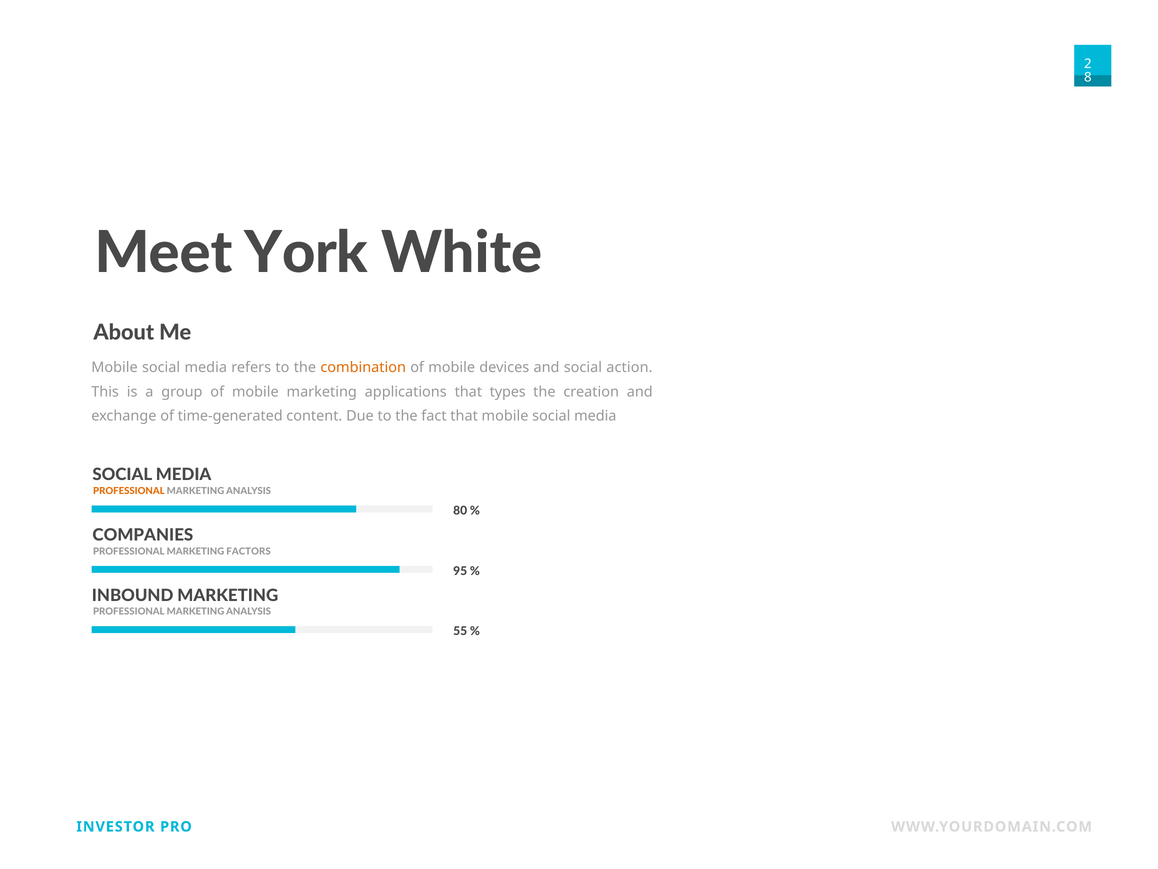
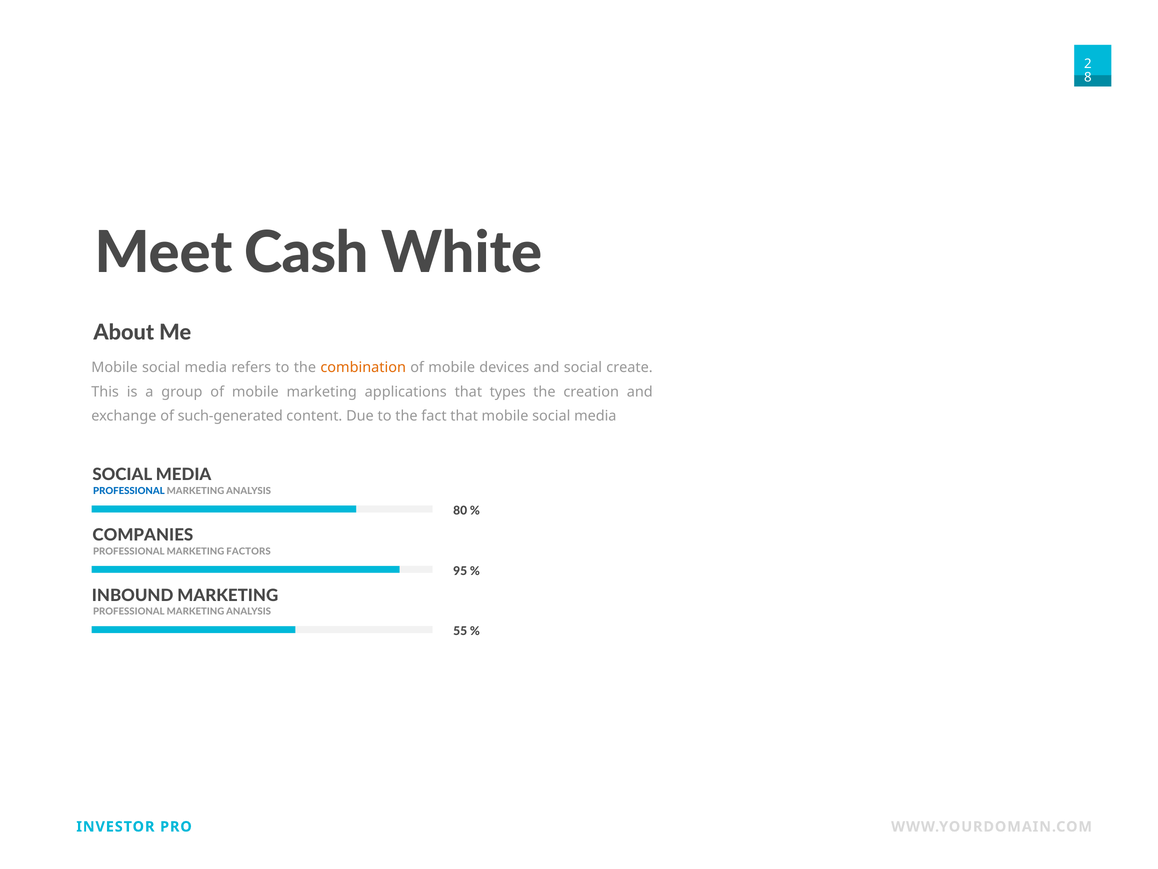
York: York -> Cash
action: action -> create
time-generated: time-generated -> such-generated
PROFESSIONAL at (129, 491) colour: orange -> blue
